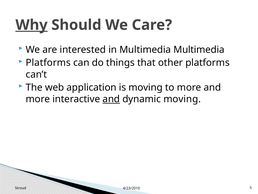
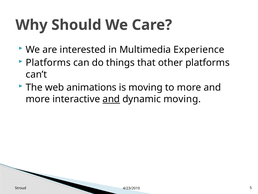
Why underline: present -> none
Multimedia Multimedia: Multimedia -> Experience
application: application -> animations
